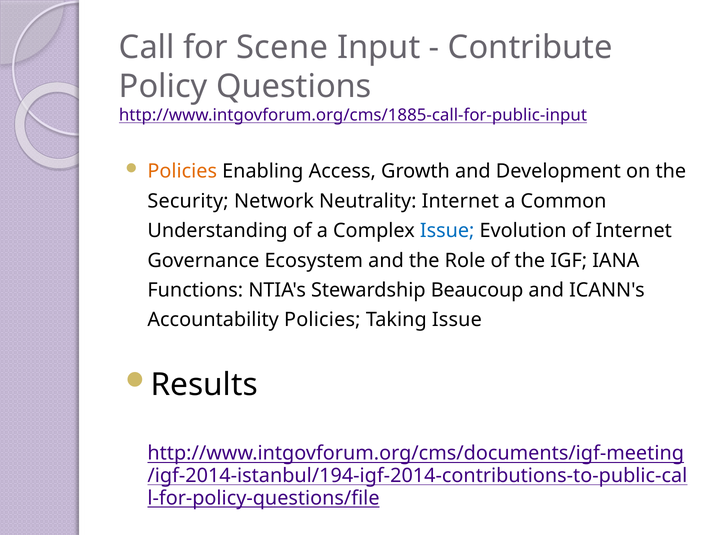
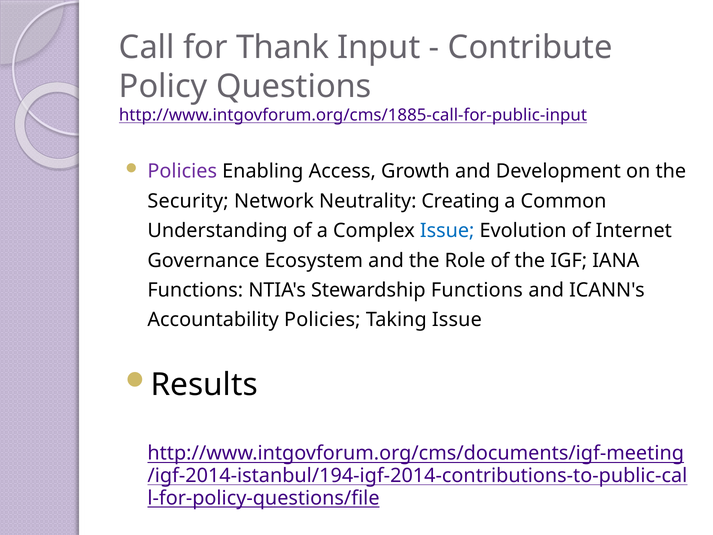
Scene: Scene -> Thank
Policies at (182, 171) colour: orange -> purple
Neutrality Internet: Internet -> Creating
Stewardship Beaucoup: Beaucoup -> Functions
